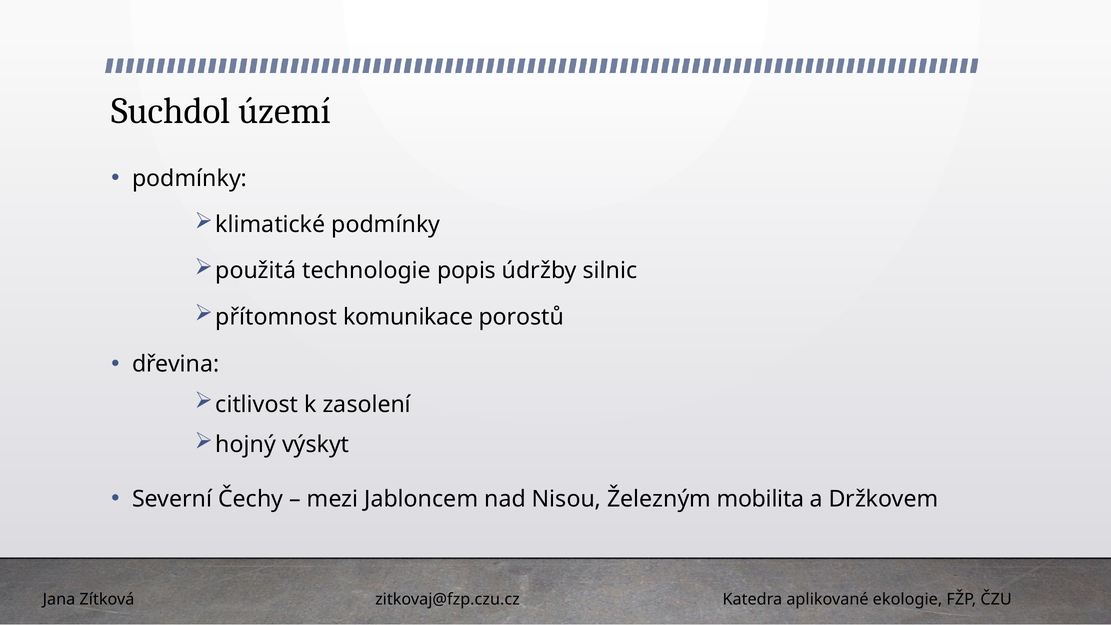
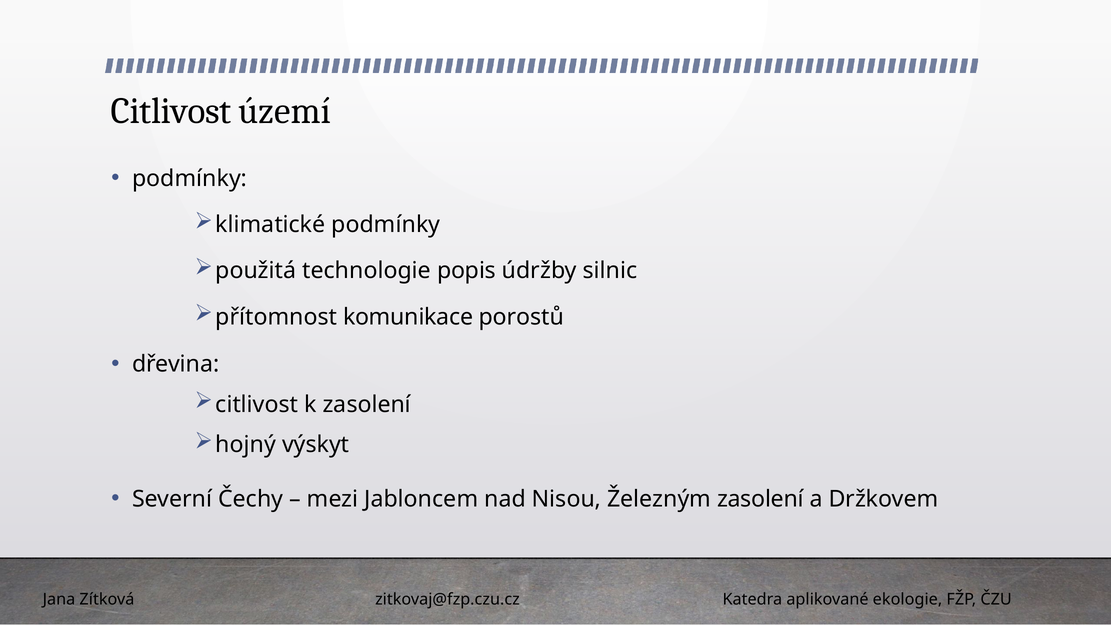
Suchdol at (171, 111): Suchdol -> Citlivost
Železným mobilita: mobilita -> zasolení
